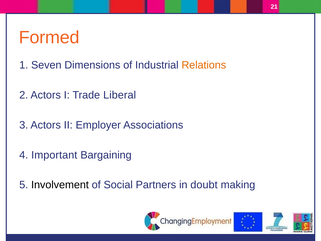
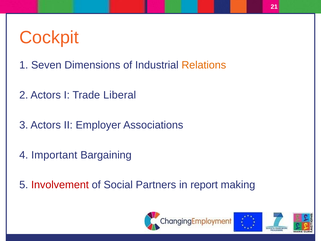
Formed: Formed -> Cockpit
Involvement colour: black -> red
doubt: doubt -> report
